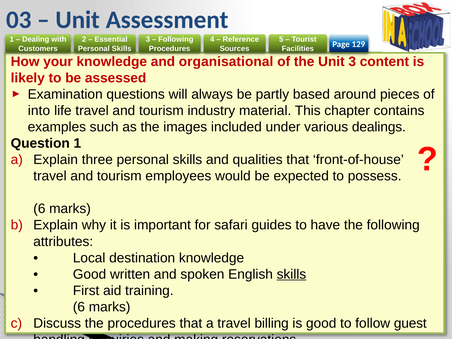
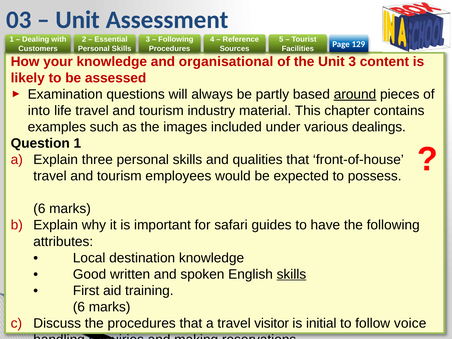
around underline: none -> present
billing: billing -> visitor
is good: good -> initial
guest: guest -> voice
